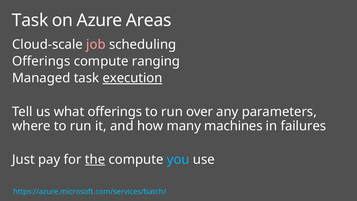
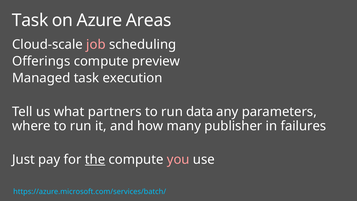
ranging: ranging -> preview
execution underline: present -> none
what offerings: offerings -> partners
over: over -> data
machines: machines -> publisher
you colour: light blue -> pink
